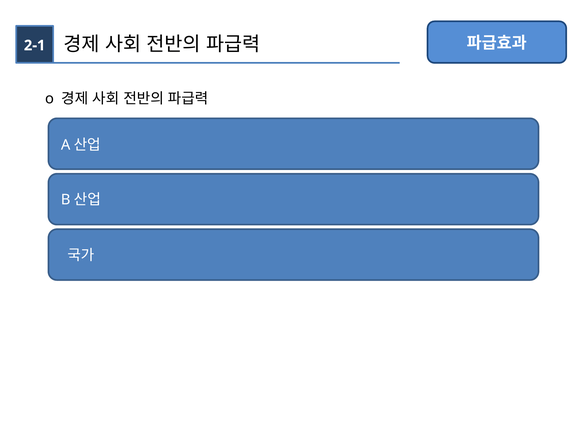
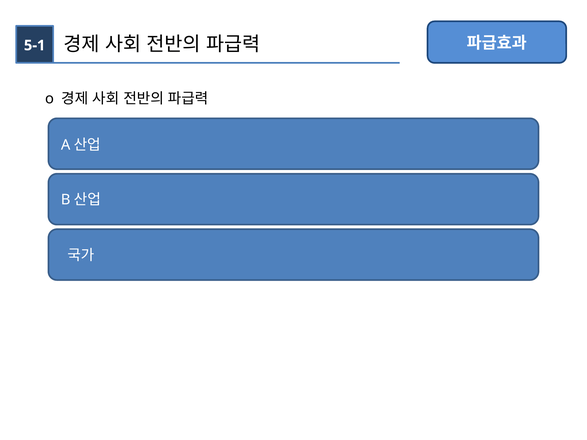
2-1: 2-1 -> 5-1
